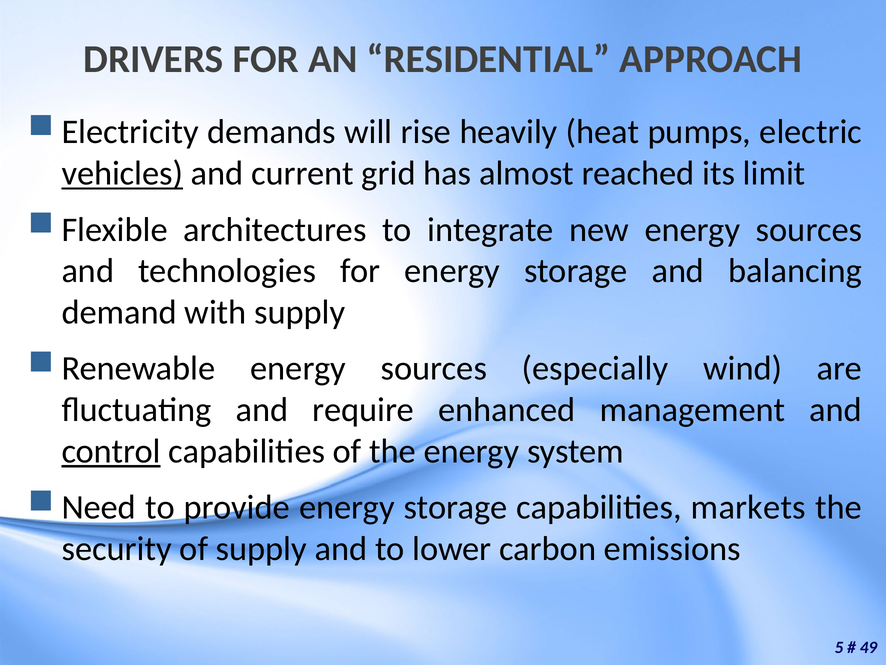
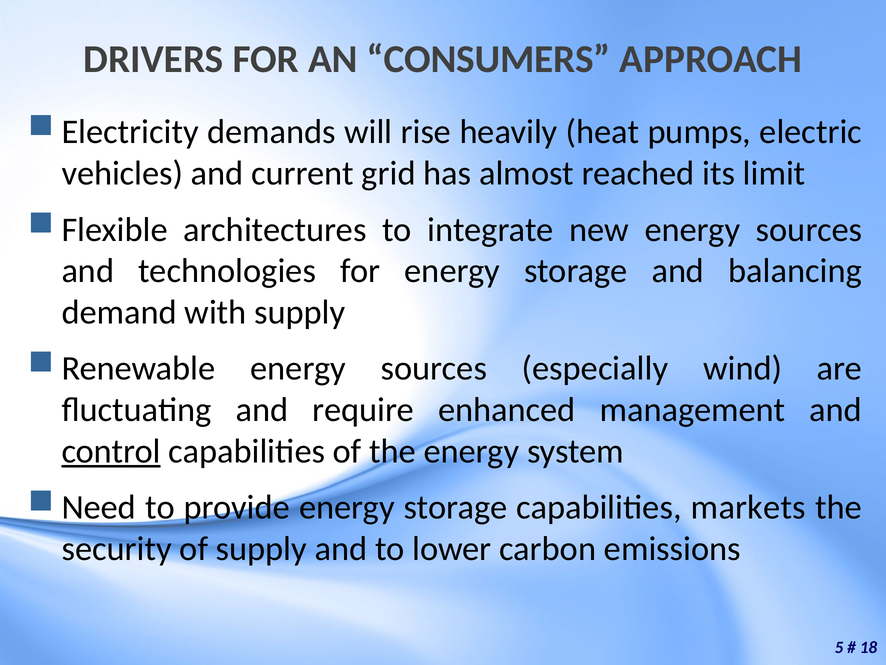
RESIDENTIAL: RESIDENTIAL -> CONSUMERS
vehicles underline: present -> none
49: 49 -> 18
